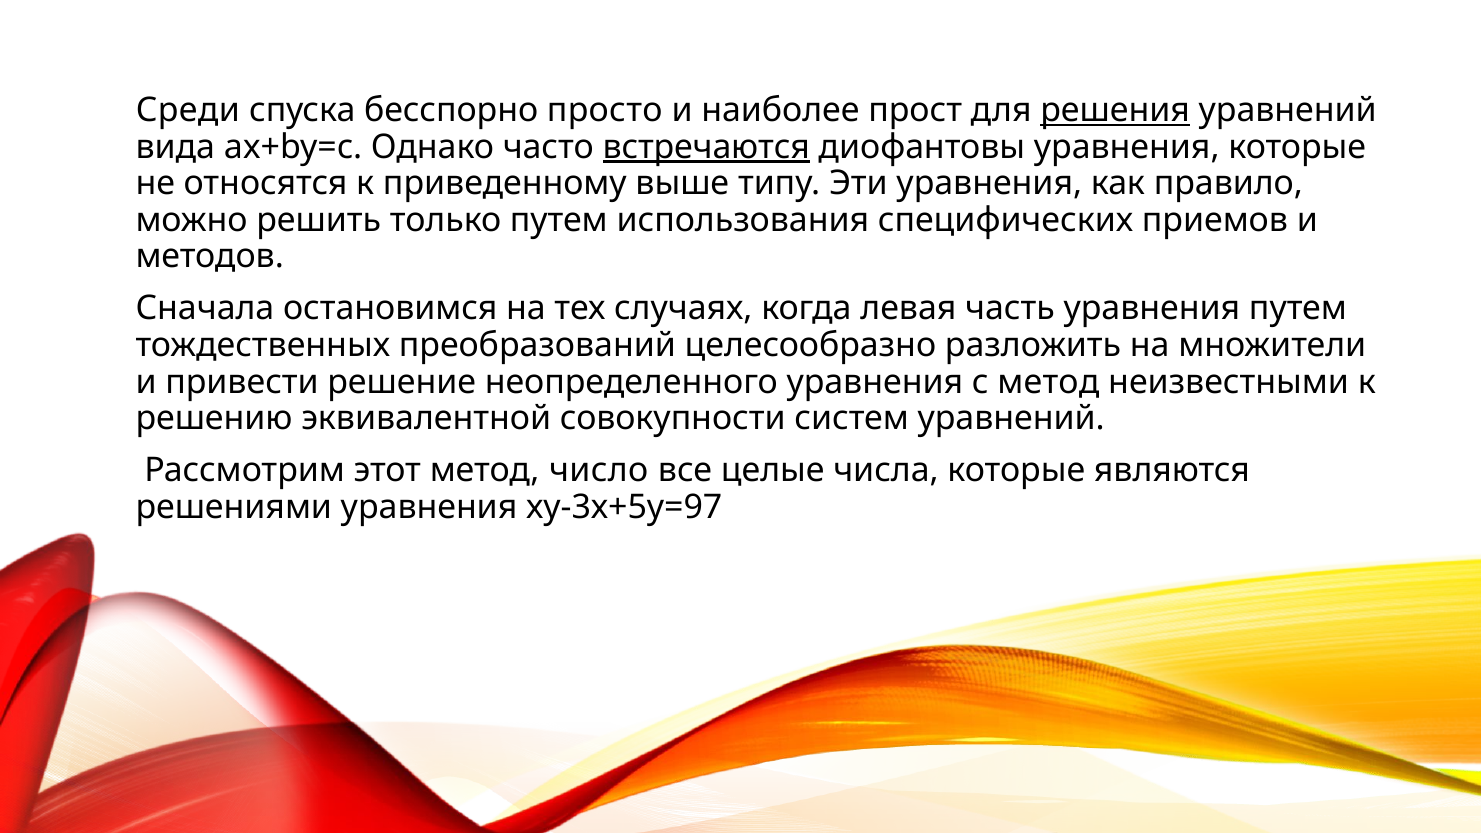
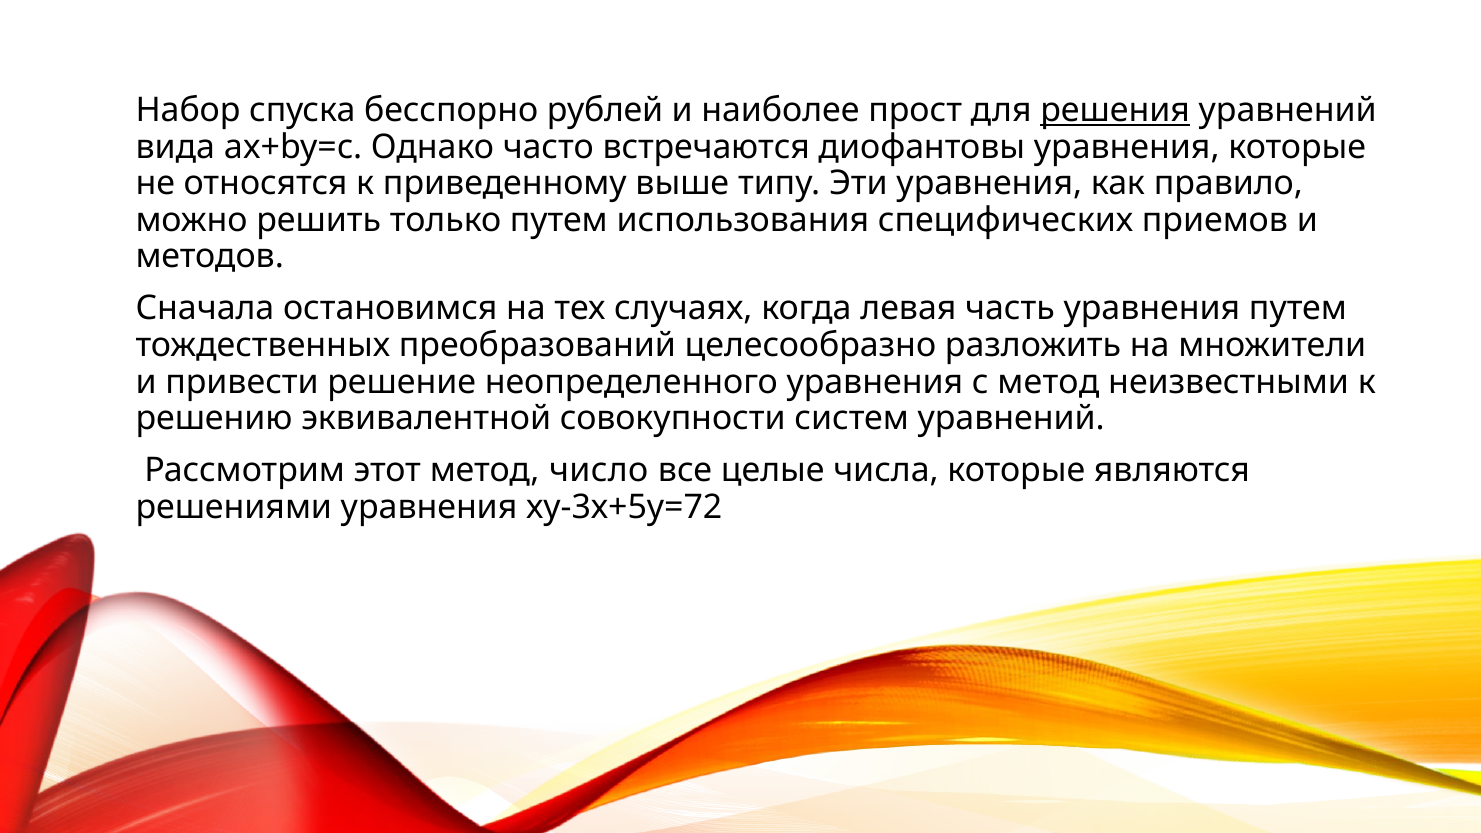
Среди: Среди -> Набор
просто: просто -> рублей
встречаются underline: present -> none
ху-3х+5у=97: ху-3х+5у=97 -> ху-3х+5у=72
